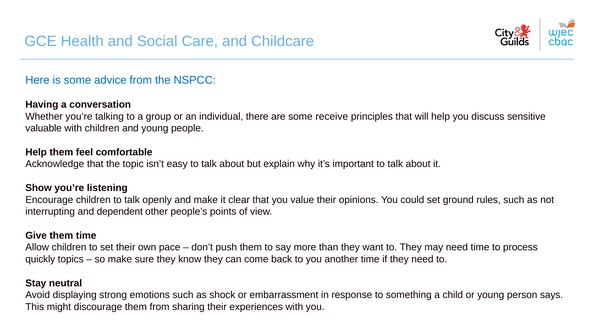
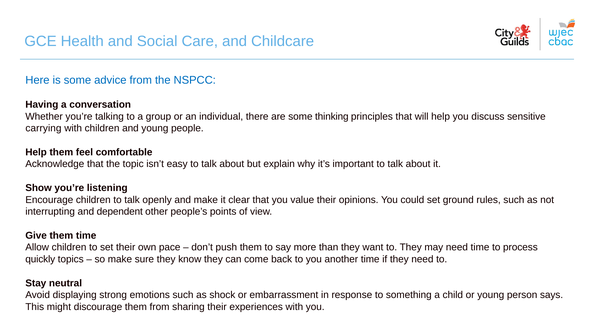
receive: receive -> thinking
valuable: valuable -> carrying
